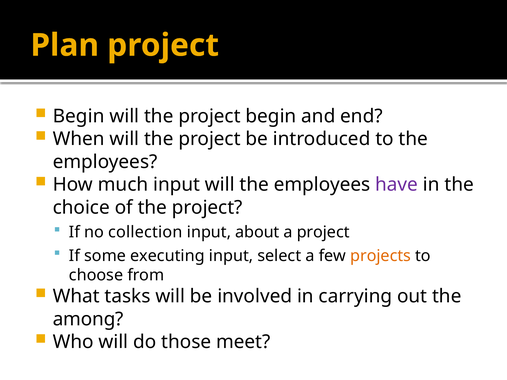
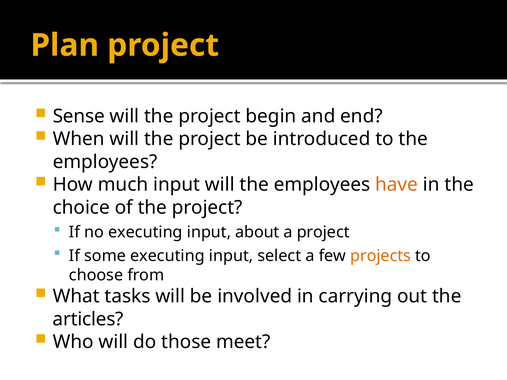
Begin at (79, 116): Begin -> Sense
have colour: purple -> orange
no collection: collection -> executing
among: among -> articles
